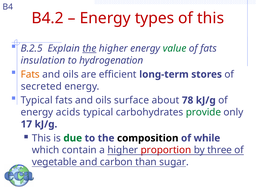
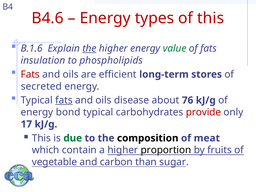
B4.2: B4.2 -> B4.6
B.2.5: B.2.5 -> B.1.6
hydrogenation: hydrogenation -> phospholipids
Fats at (30, 74) colour: orange -> red
fats at (64, 100) underline: none -> present
surface: surface -> disease
78: 78 -> 76
acids: acids -> bond
provide colour: green -> red
while: while -> meat
proportion colour: red -> black
three: three -> fruits
